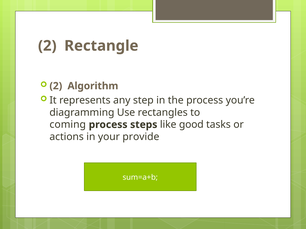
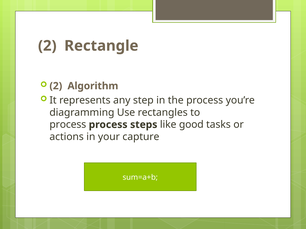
coming at (68, 125): coming -> process
provide: provide -> capture
